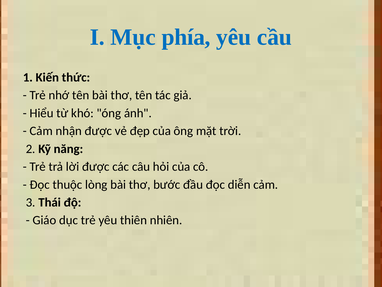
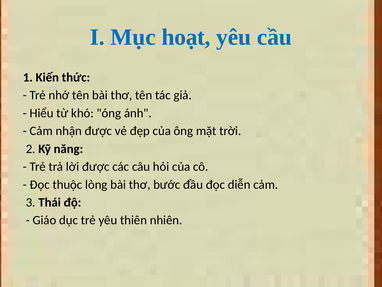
phía: phía -> hoạt
